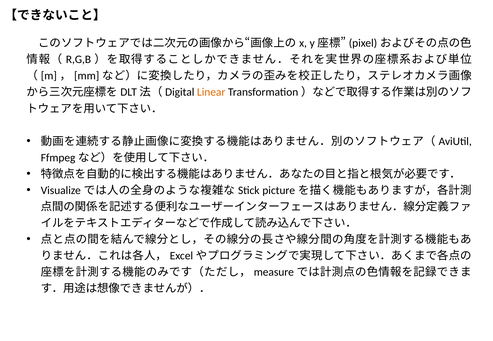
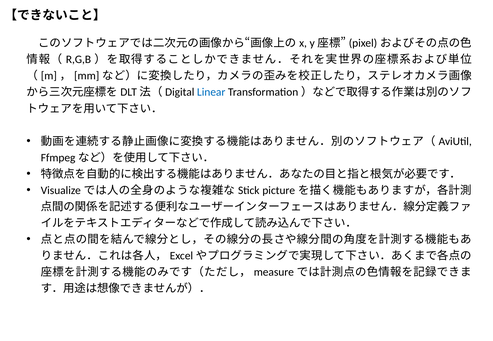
Linear colour: orange -> blue
